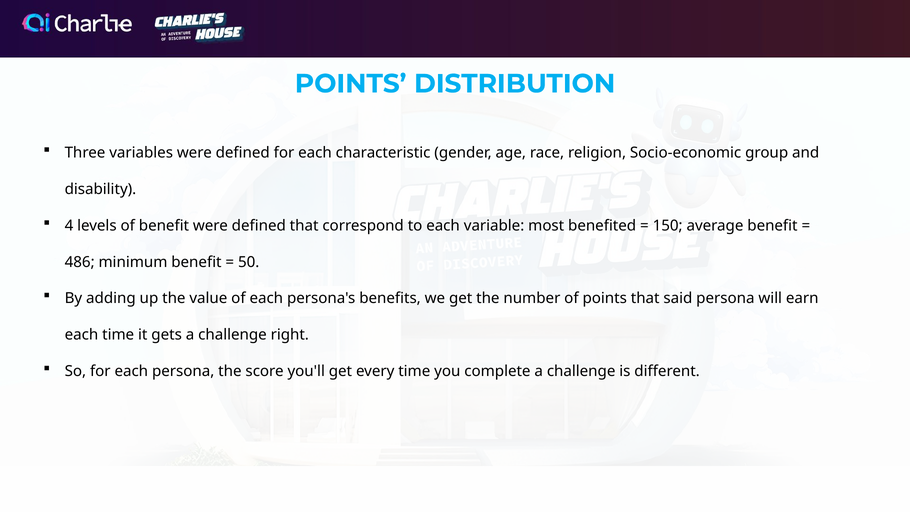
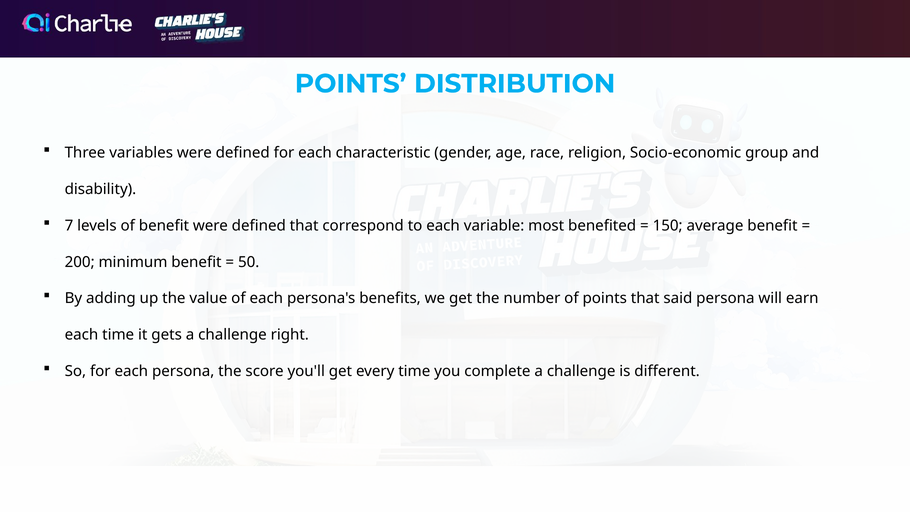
4: 4 -> 7
486: 486 -> 200
